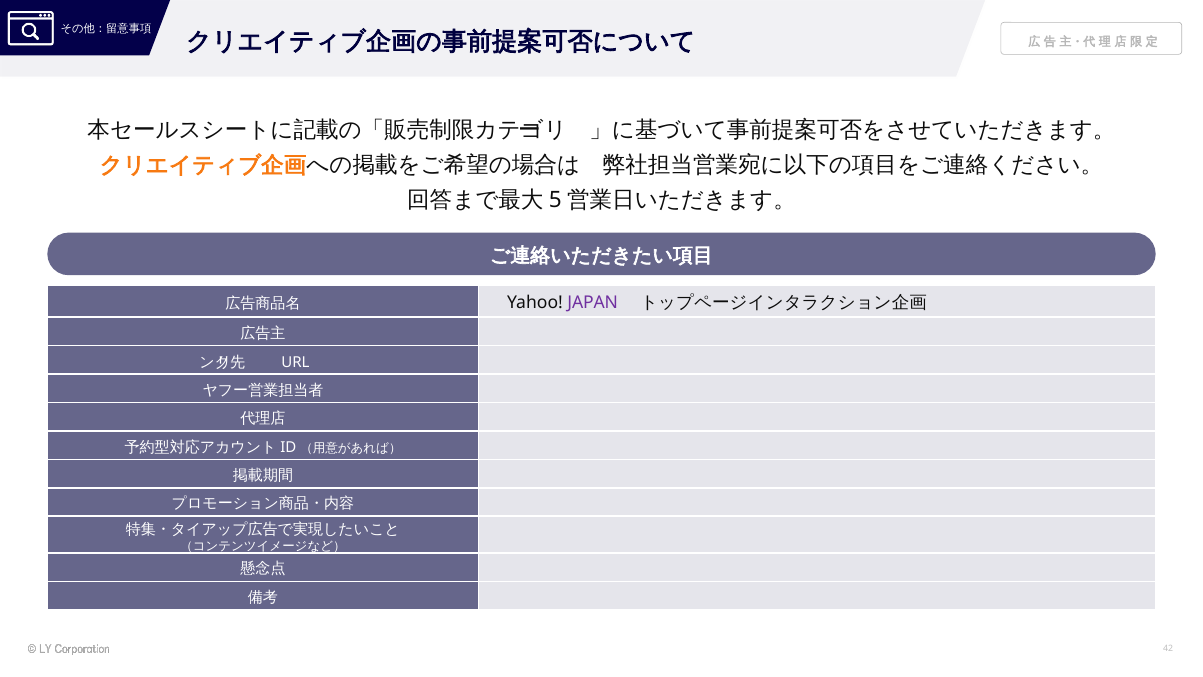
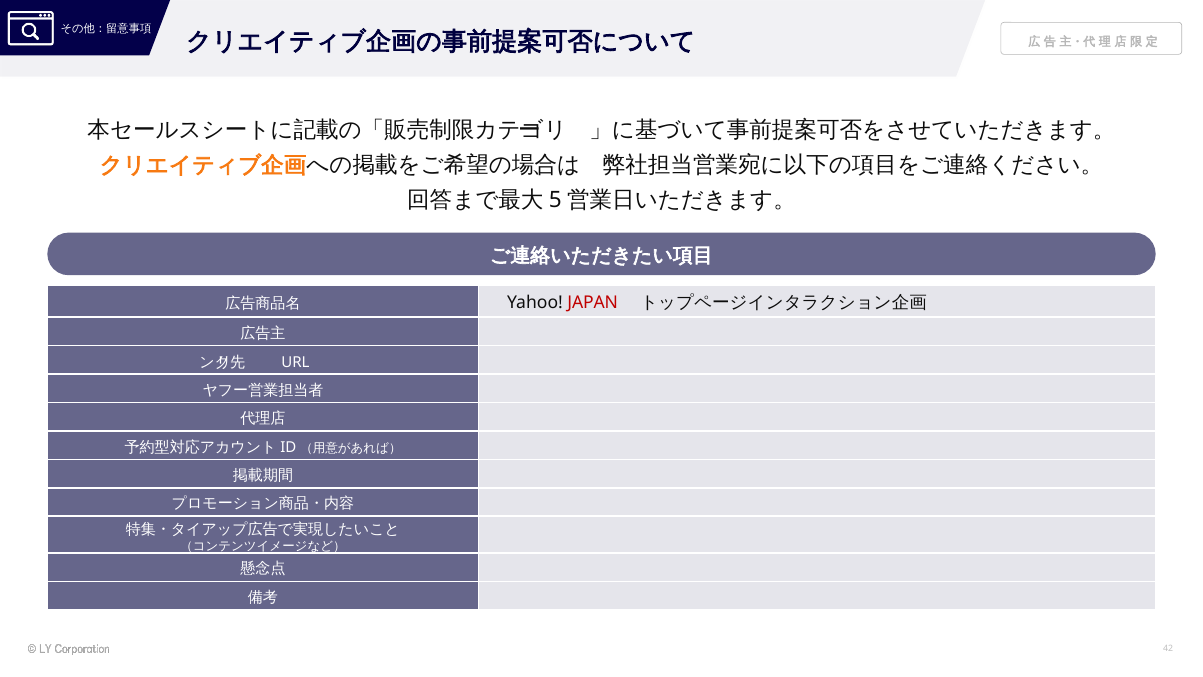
JAPAN colour: purple -> red
